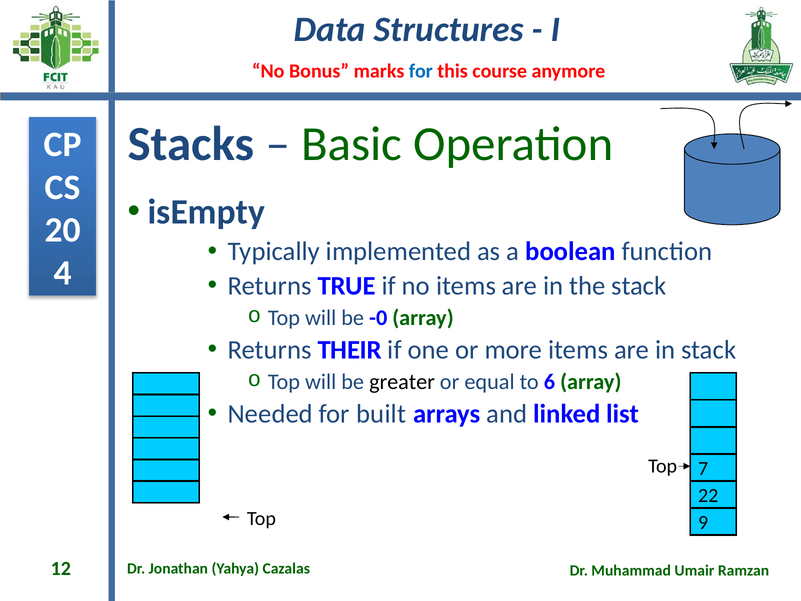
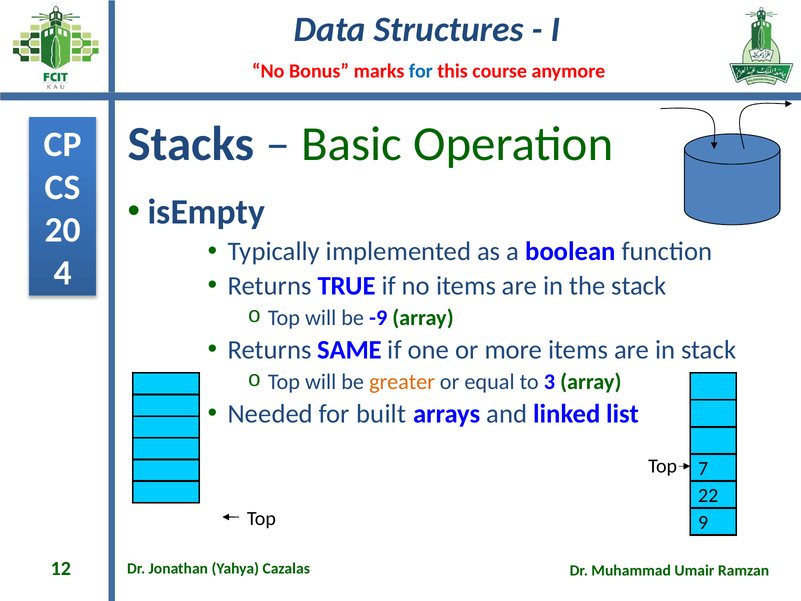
-0: -0 -> -9
THEIR: THEIR -> SAME
greater colour: black -> orange
6: 6 -> 3
